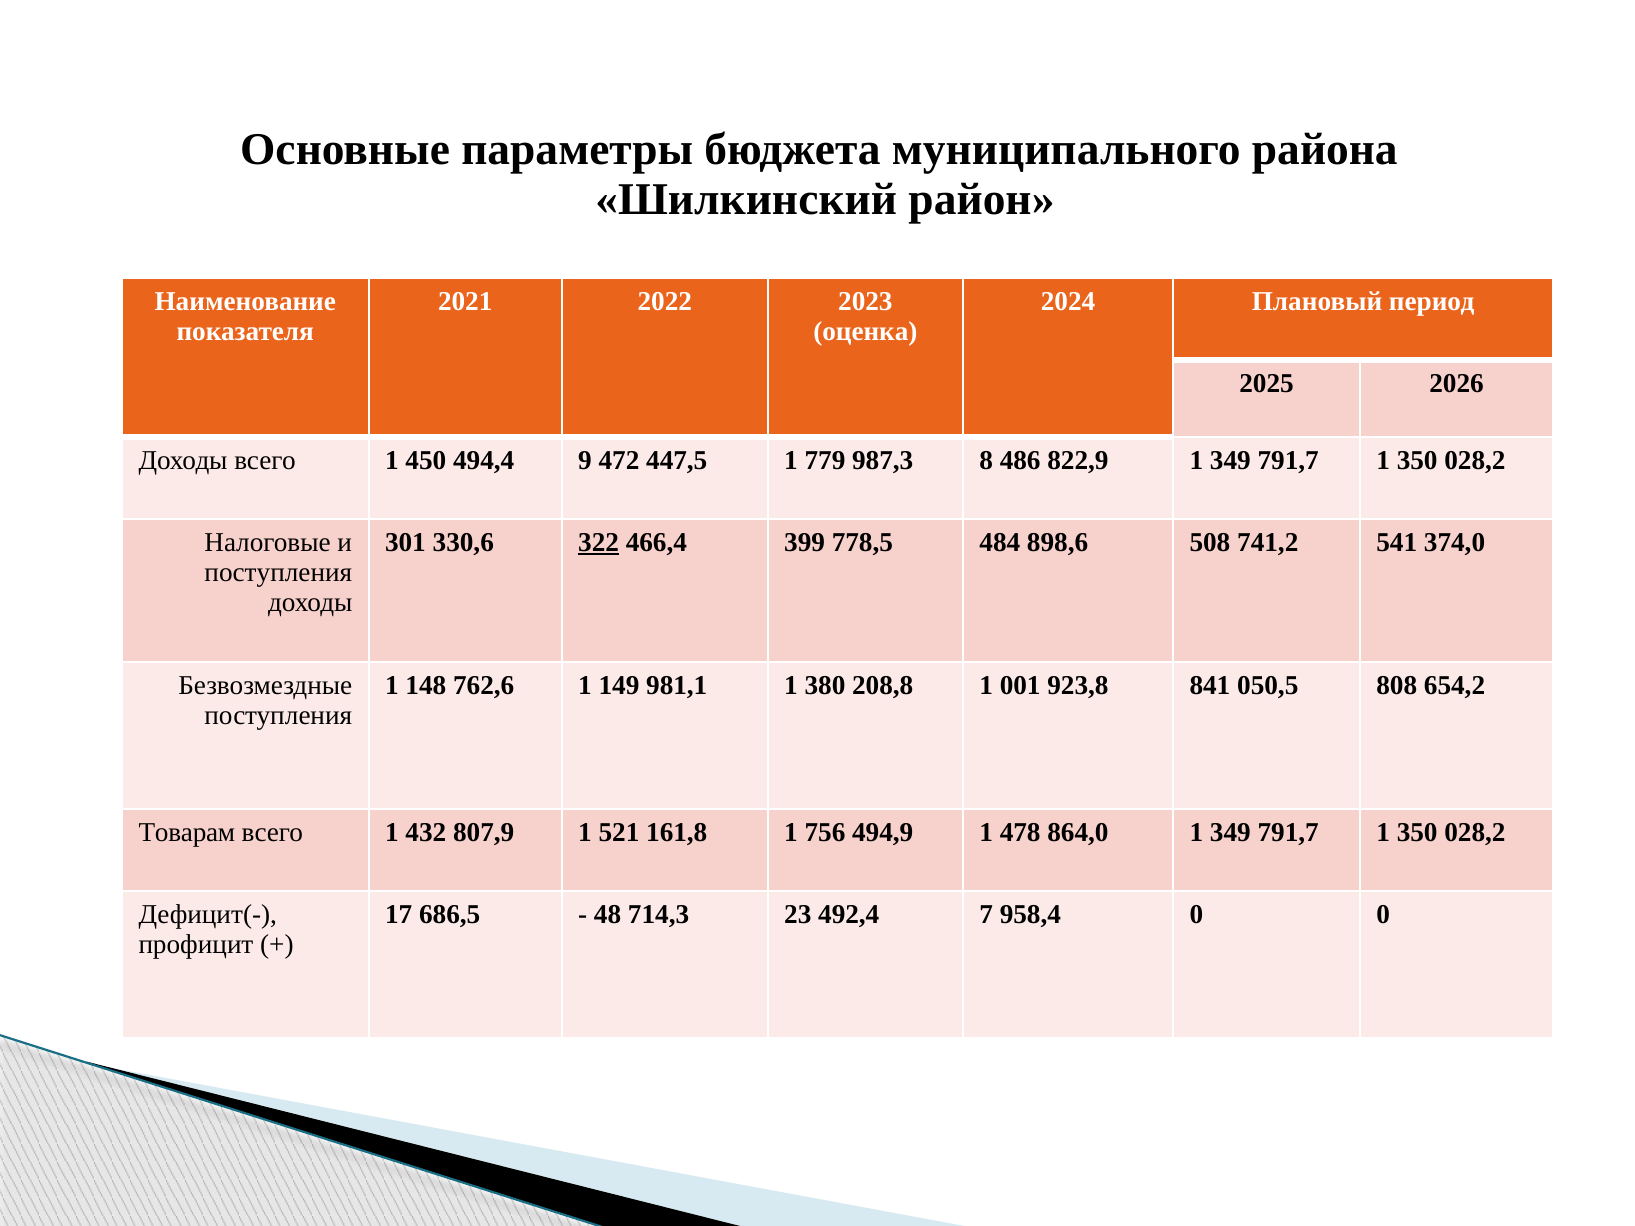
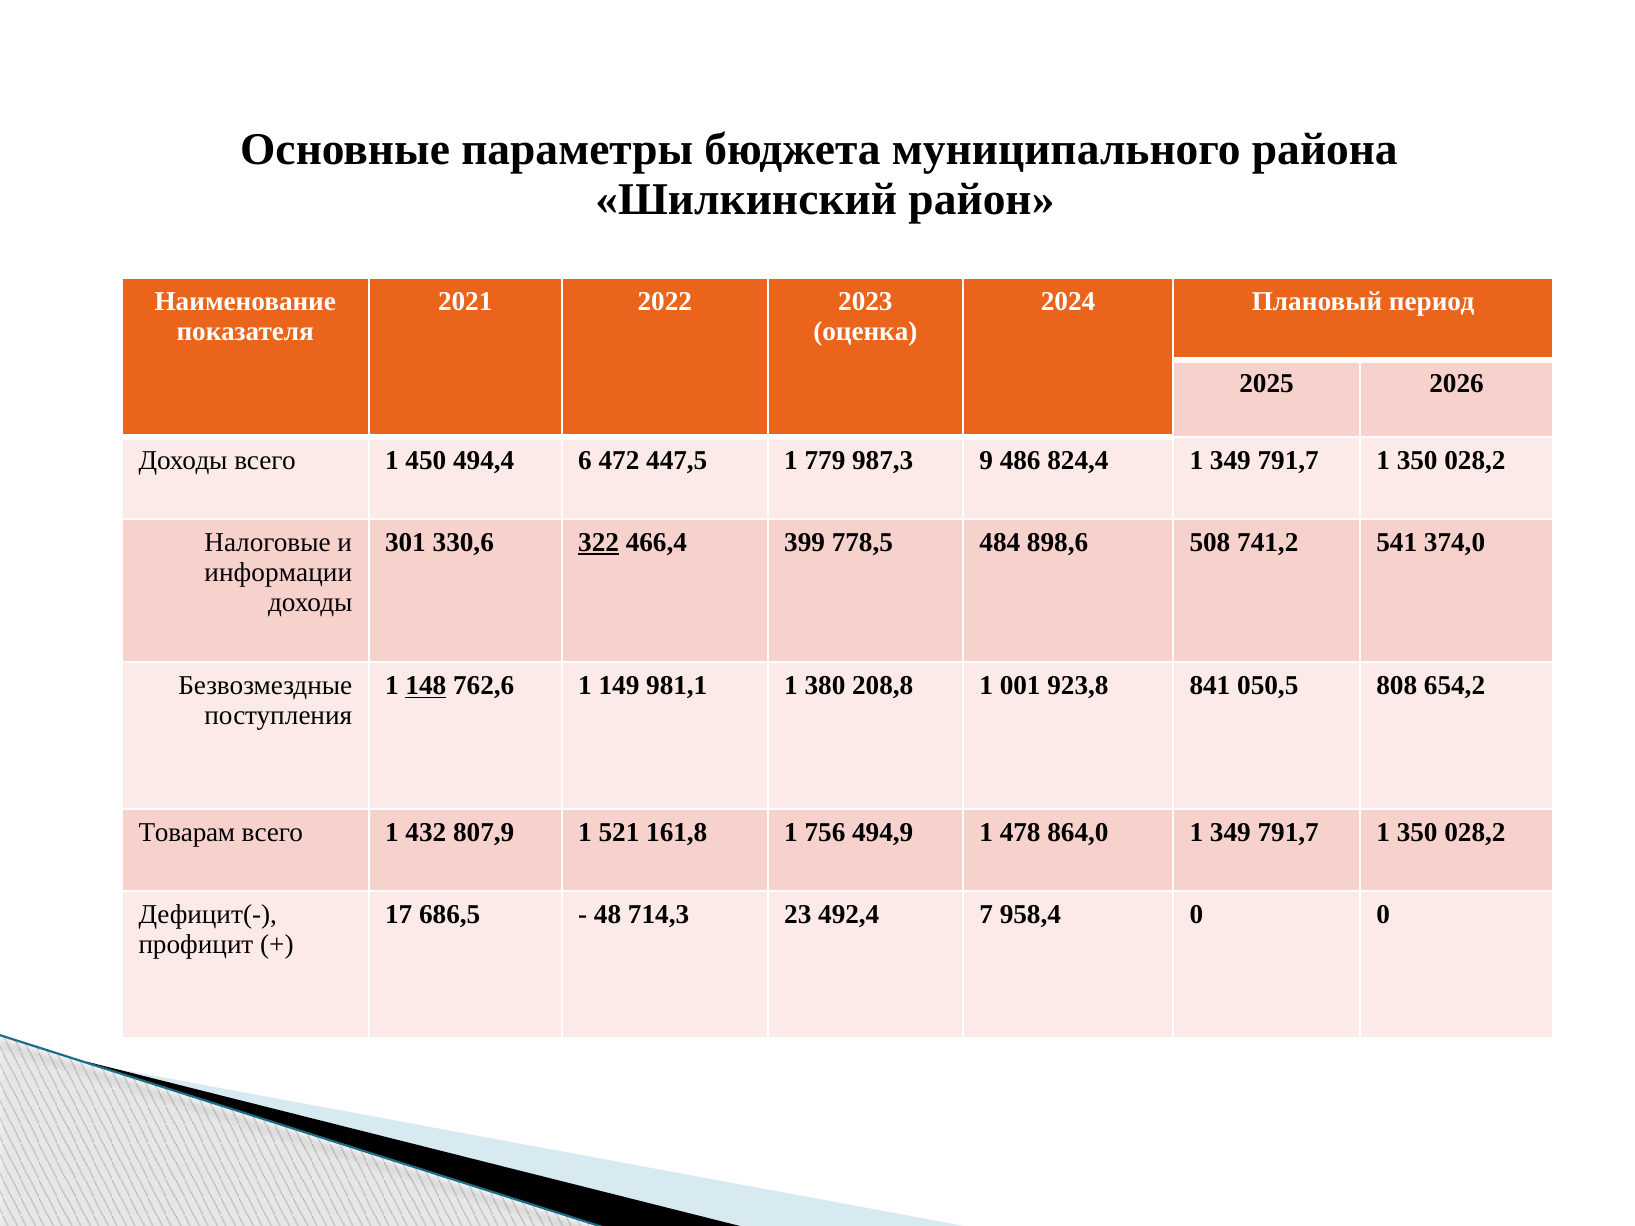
9: 9 -> 6
8: 8 -> 9
822,9: 822,9 -> 824,4
поступления at (278, 572): поступления -> информации
148 underline: none -> present
